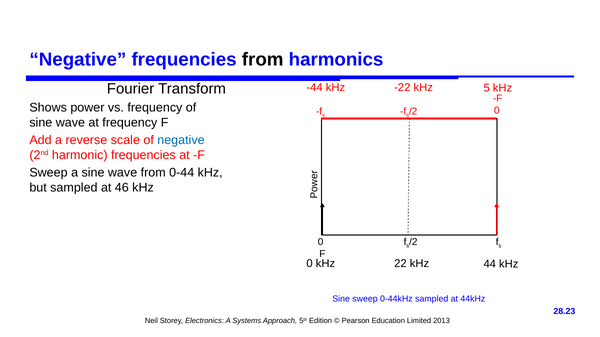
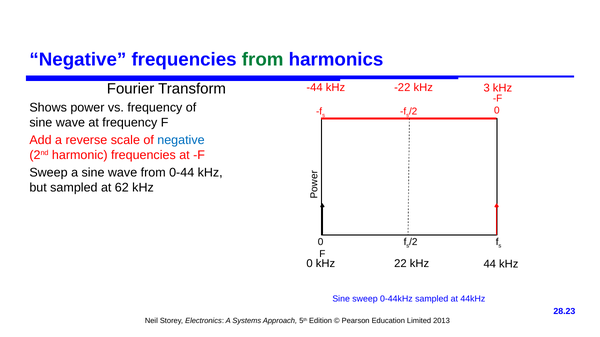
from at (263, 59) colour: black -> green
5: 5 -> 3
46: 46 -> 62
